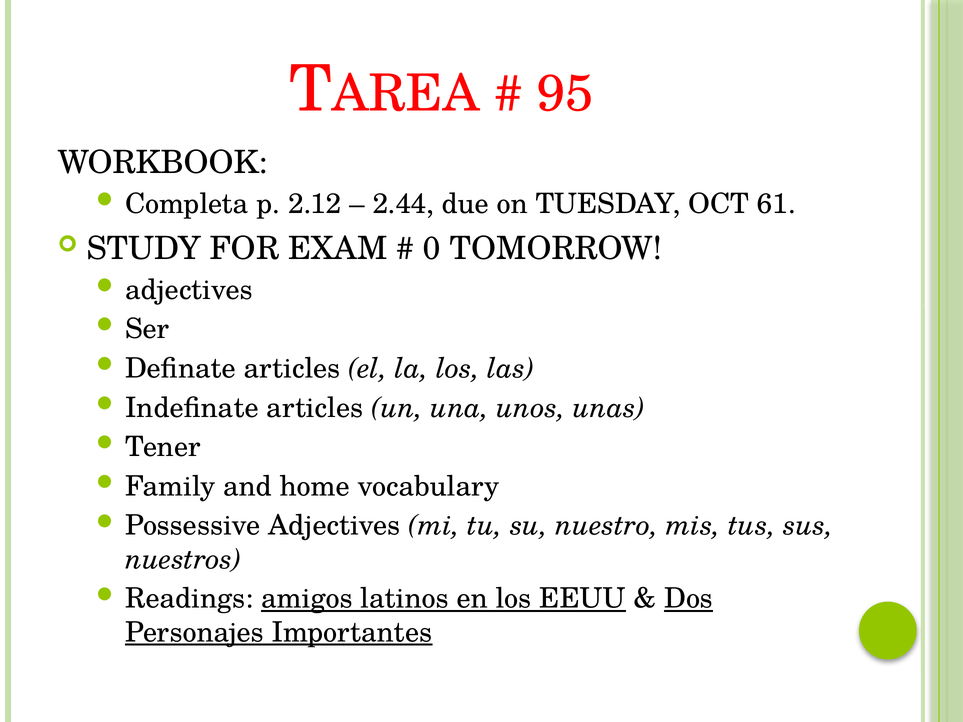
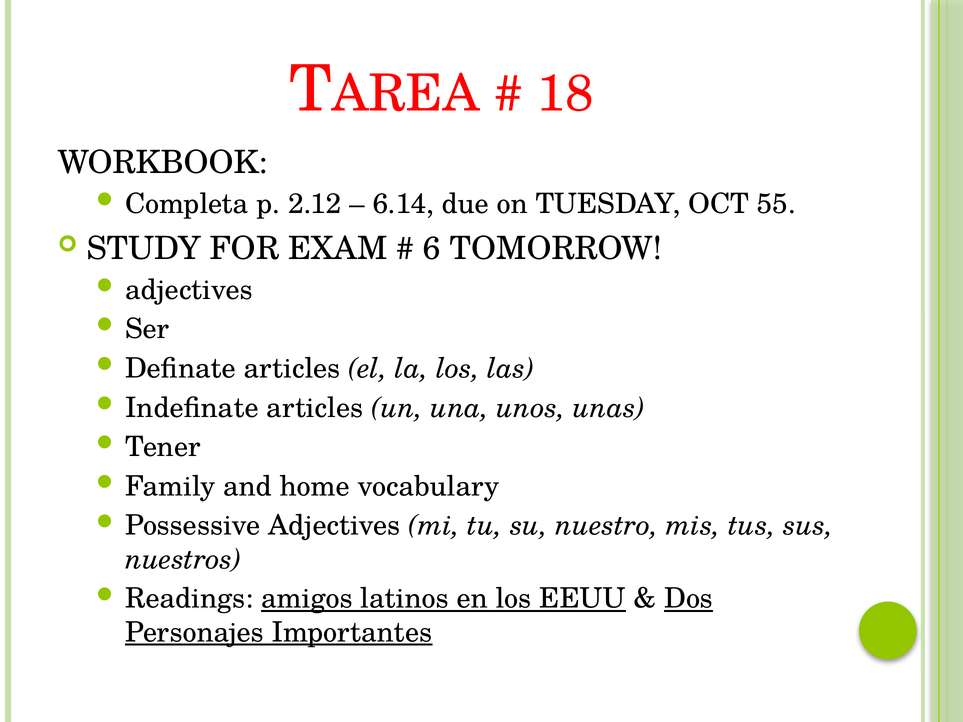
95: 95 -> 18
2.44: 2.44 -> 6.14
61: 61 -> 55
0: 0 -> 6
